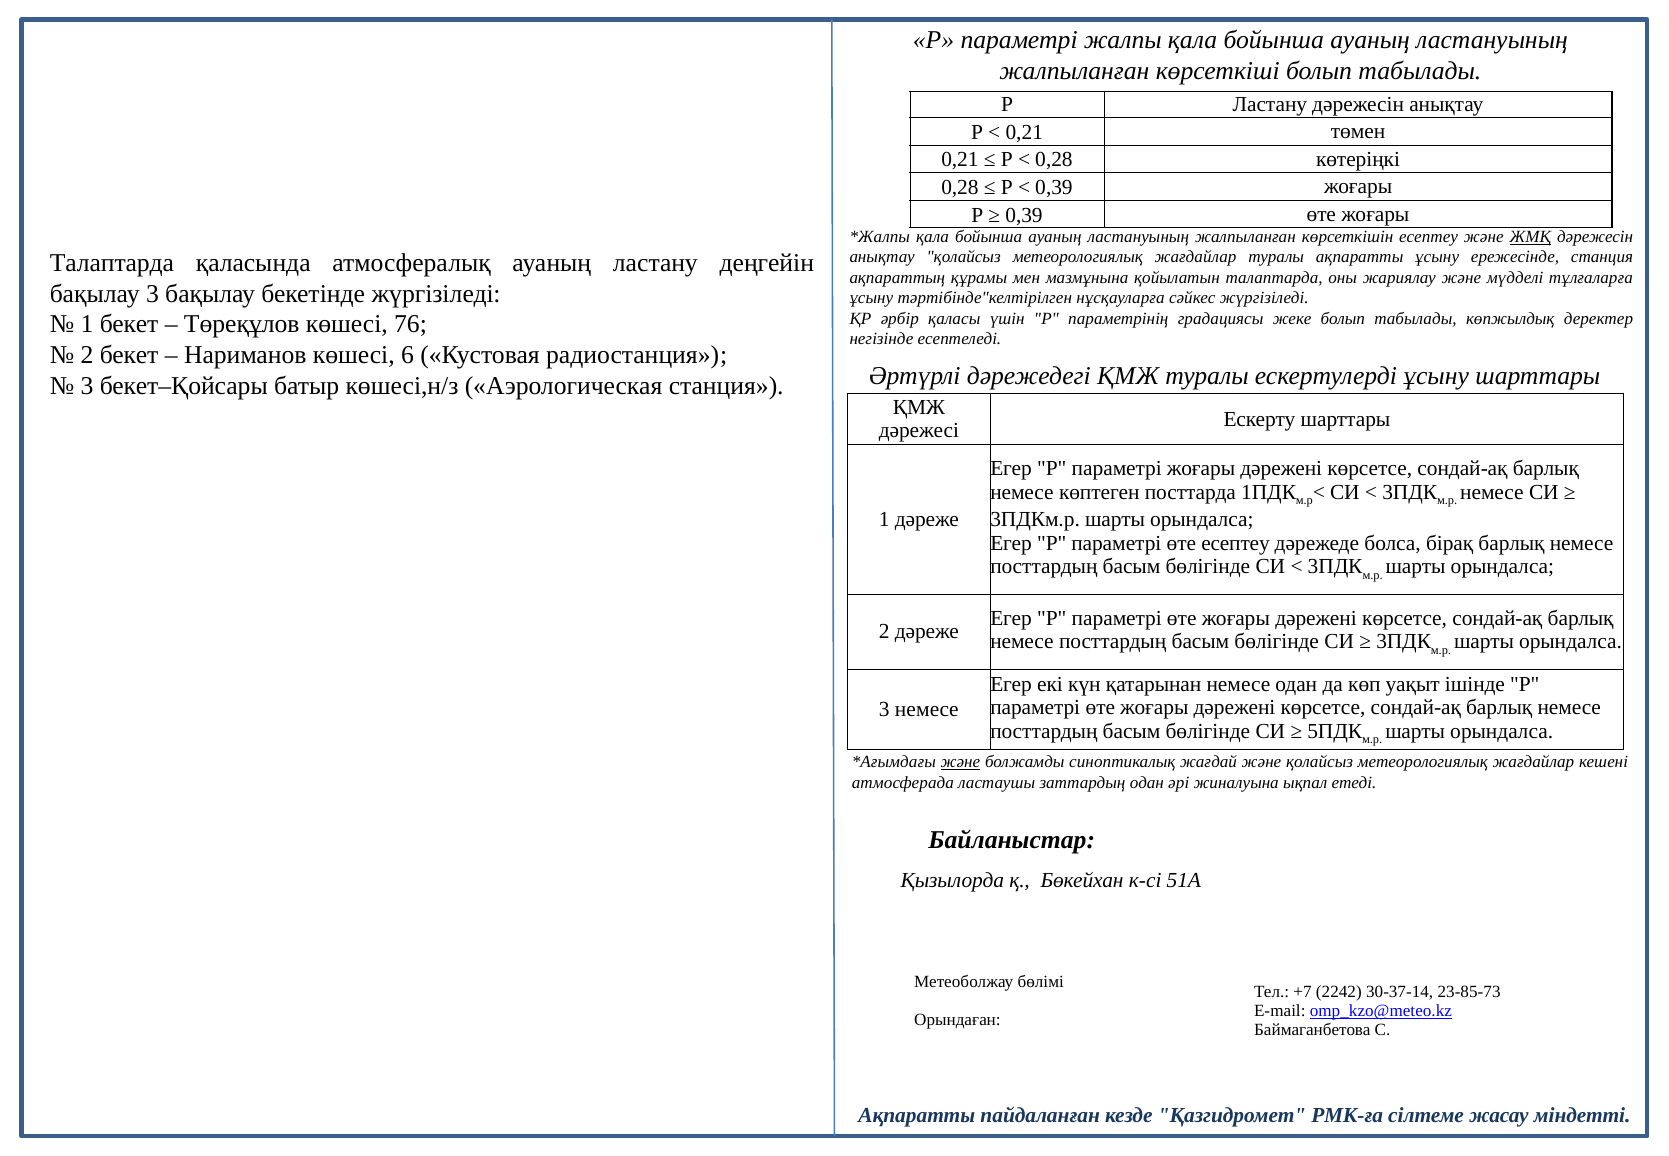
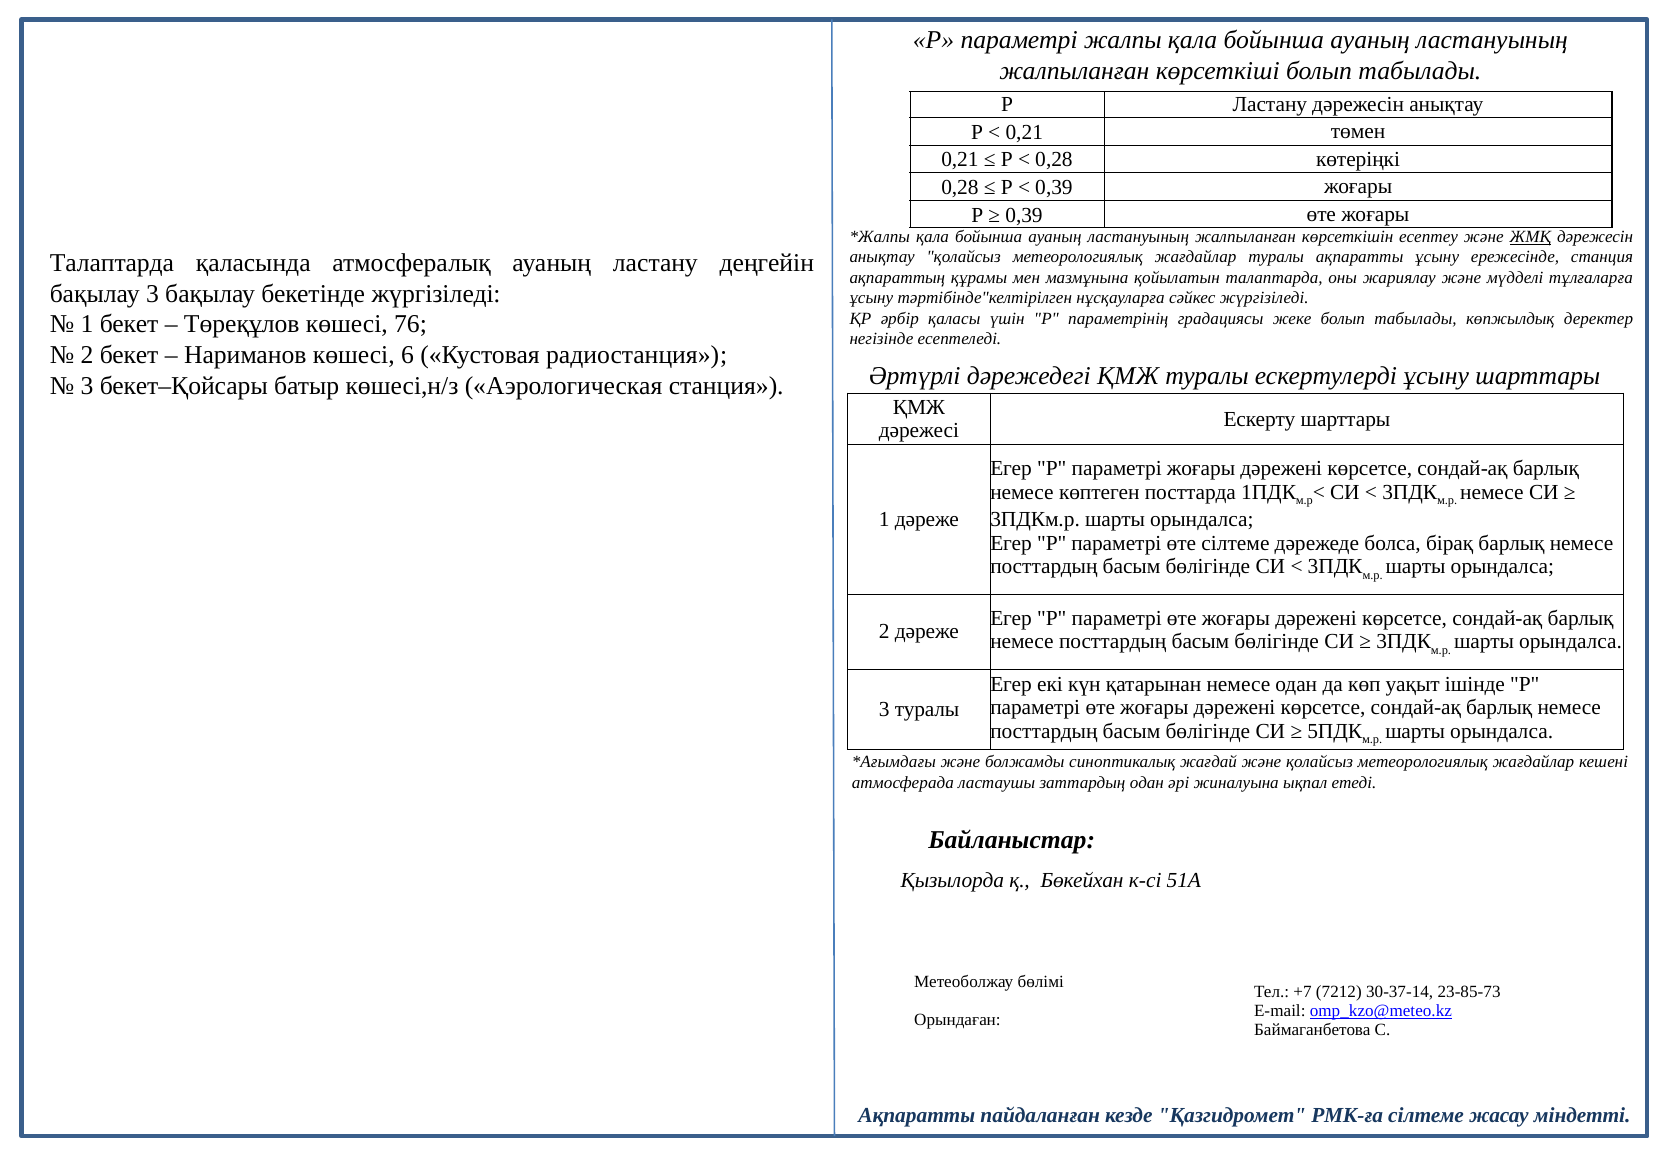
өте есептеу: есептеу -> сілтеме
3 немесе: немесе -> туралы
және at (960, 762) underline: present -> none
2242: 2242 -> 7212
